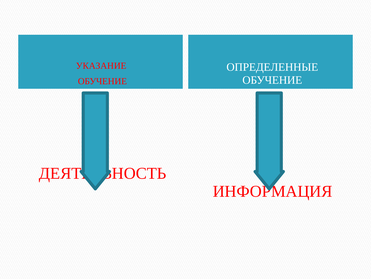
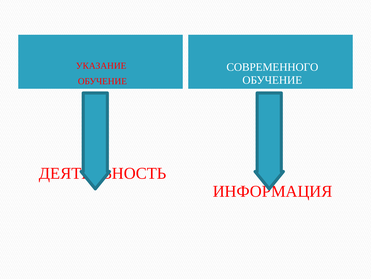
ОПРЕДЕЛЕННЫЕ: ОПРЕДЕЛЕННЫЕ -> СОВРЕМЕННОГО
